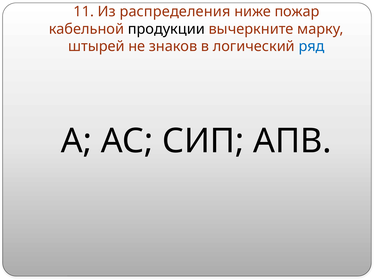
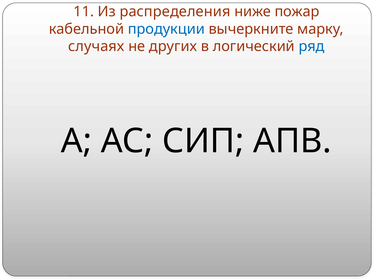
продукции colour: black -> blue
штырей: штырей -> случаях
знаков: знаков -> других
